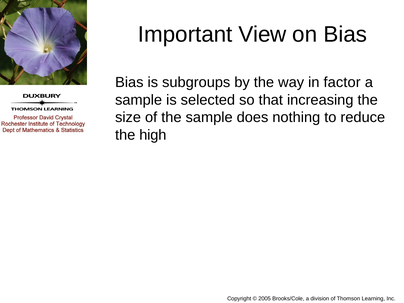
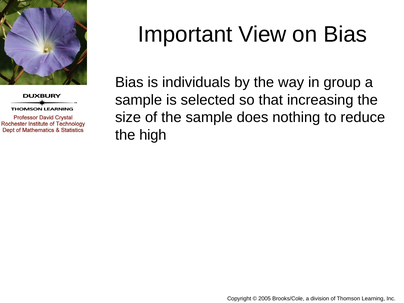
subgroups: subgroups -> individuals
factor: factor -> group
